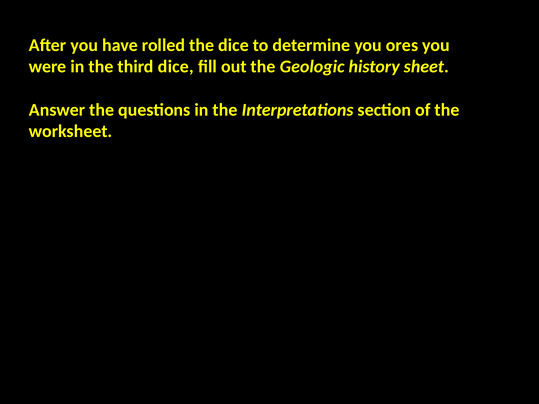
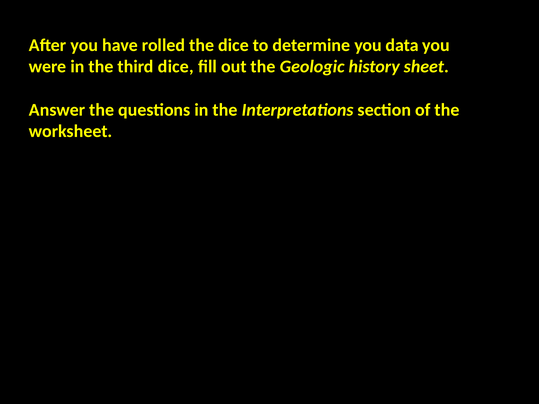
ores: ores -> data
